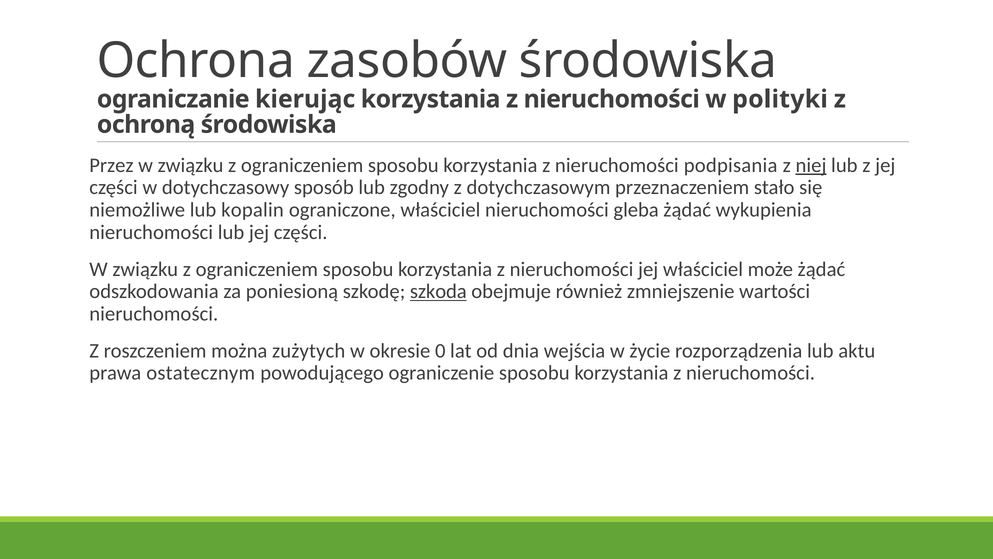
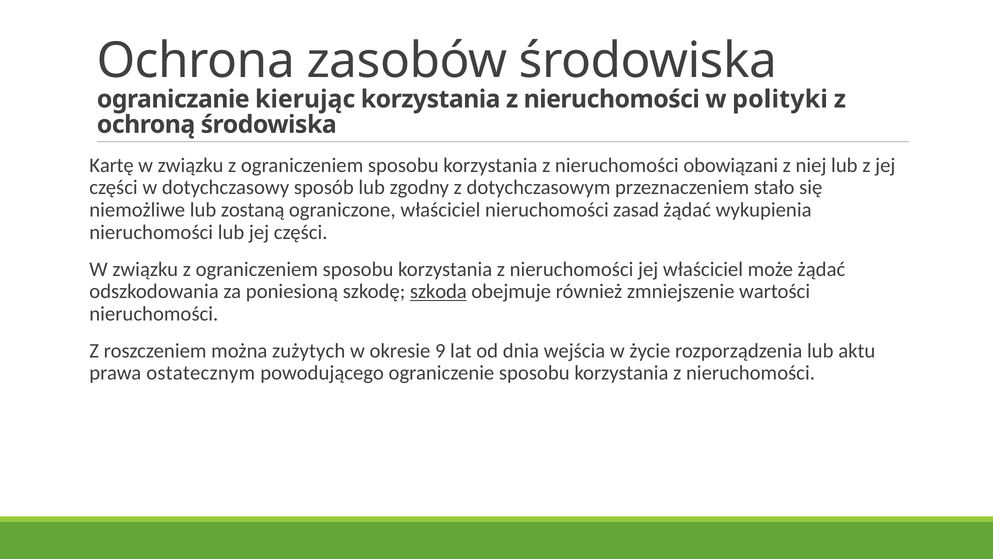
Przez: Przez -> Kartę
podpisania: podpisania -> obowiązani
niej underline: present -> none
kopalin: kopalin -> zostaną
gleba: gleba -> zasad
0: 0 -> 9
